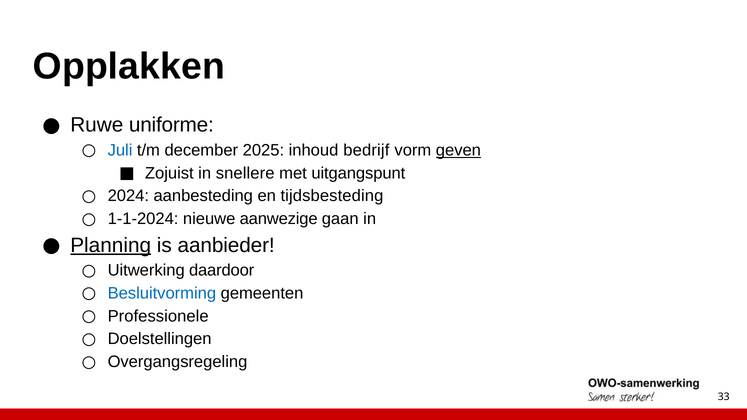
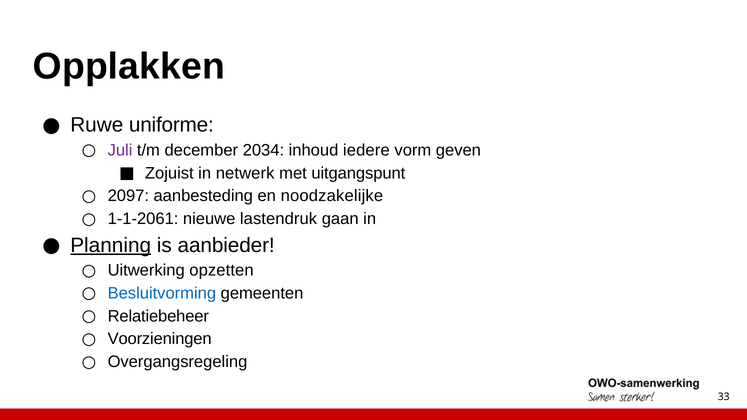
Juli colour: blue -> purple
2025: 2025 -> 2034
bedrijf: bedrijf -> iedere
geven underline: present -> none
snellere: snellere -> netwerk
2024: 2024 -> 2097
tijdsbesteding: tijdsbesteding -> noodzakelijke
1-1-2024: 1-1-2024 -> 1-1-2061
aanwezige: aanwezige -> lastendruk
daardoor: daardoor -> opzetten
Professionele: Professionele -> Relatiebeheer
Doelstellingen: Doelstellingen -> Voorzieningen
